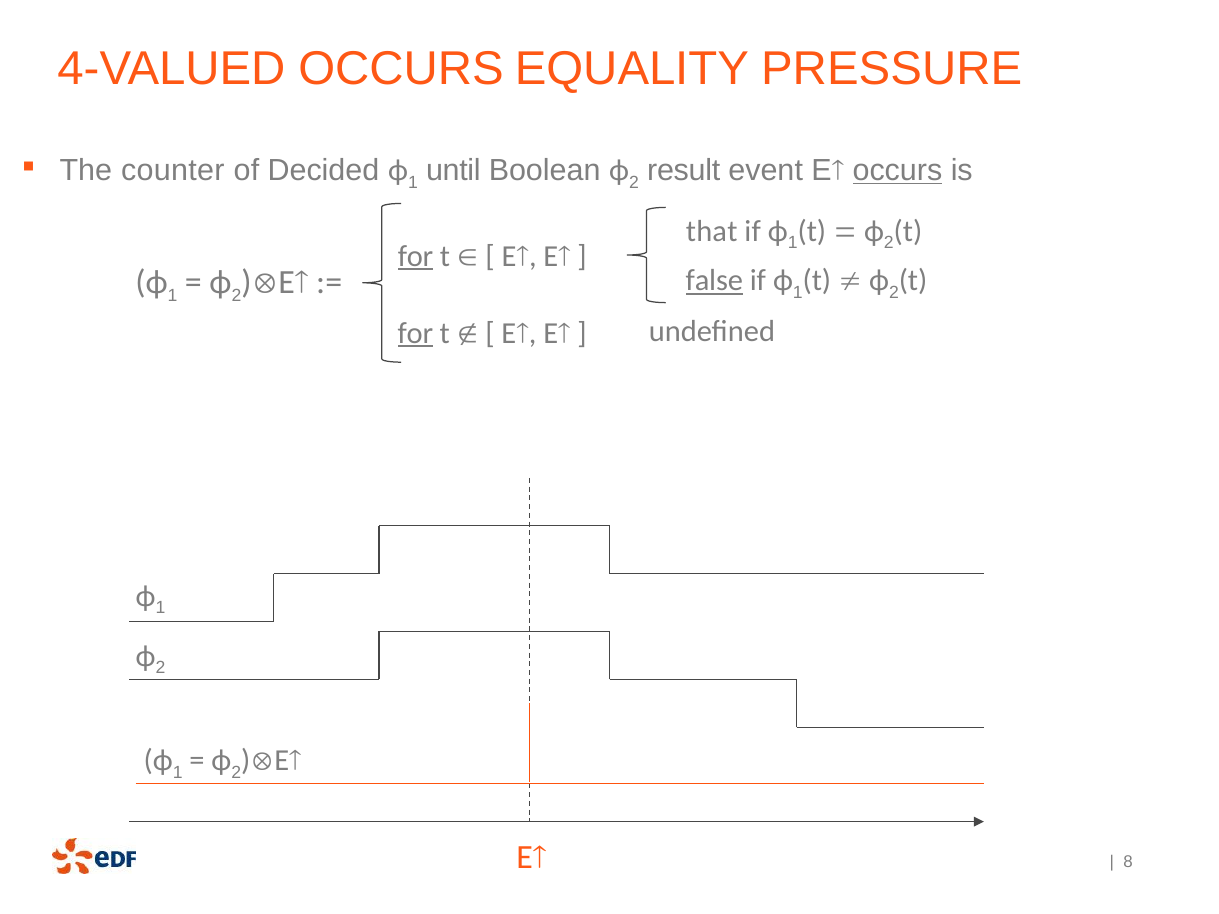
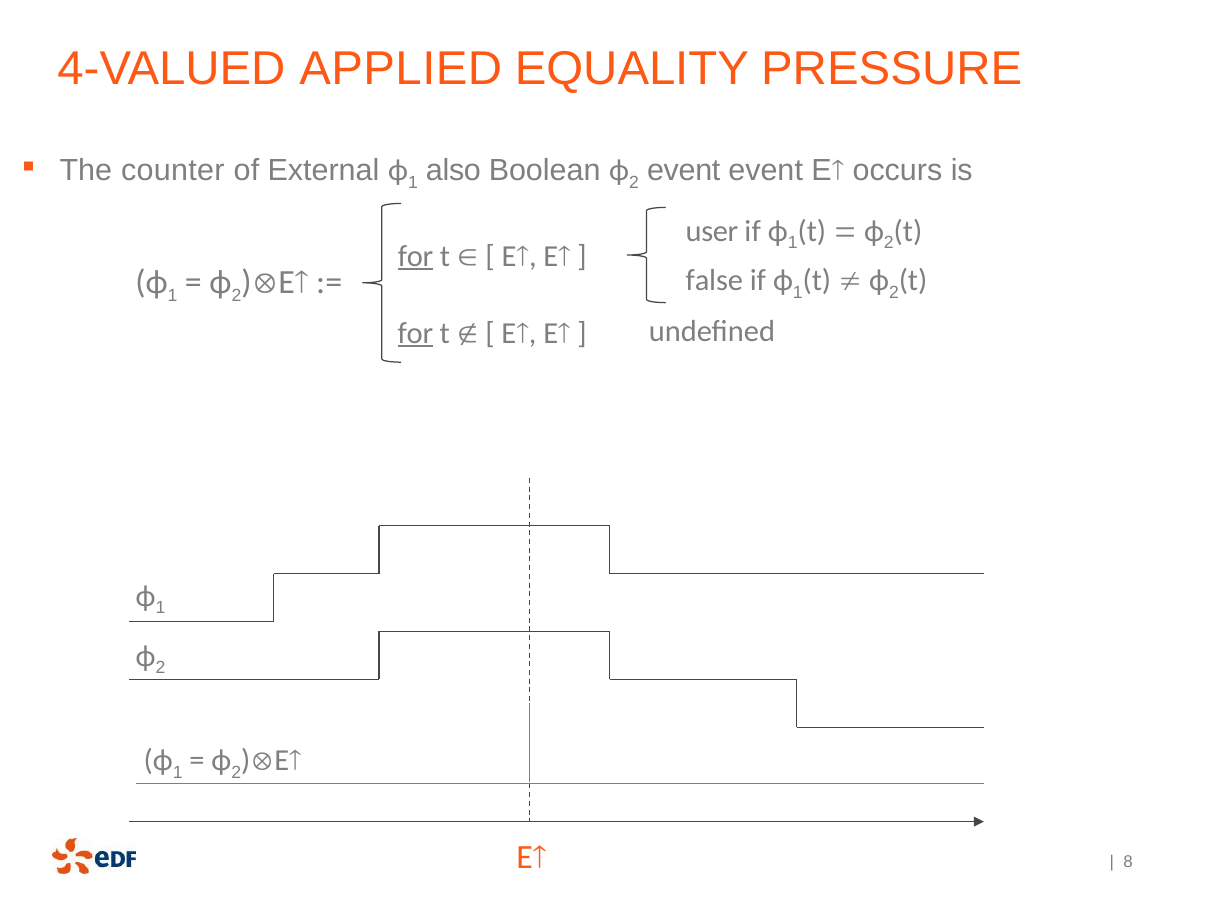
4-VALUED OCCURS: OCCURS -> APPLIED
Decided: Decided -> External
until: until -> also
result at (684, 170): result -> event
occurs at (897, 170) underline: present -> none
that: that -> user
false underline: present -> none
